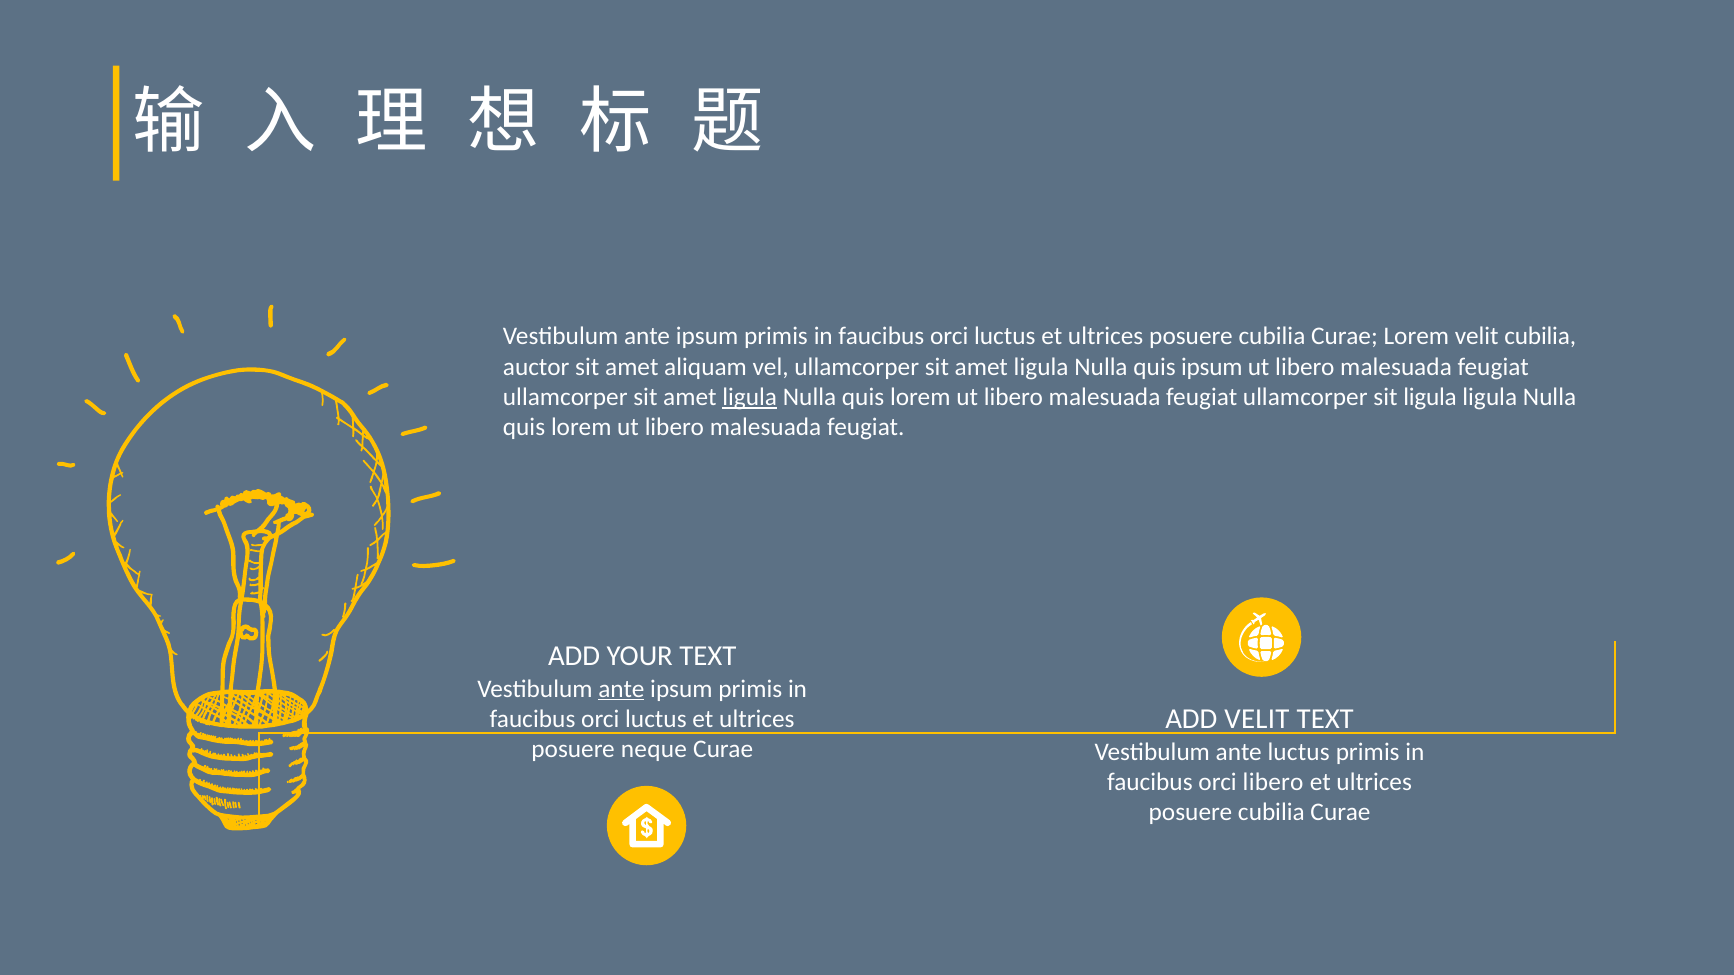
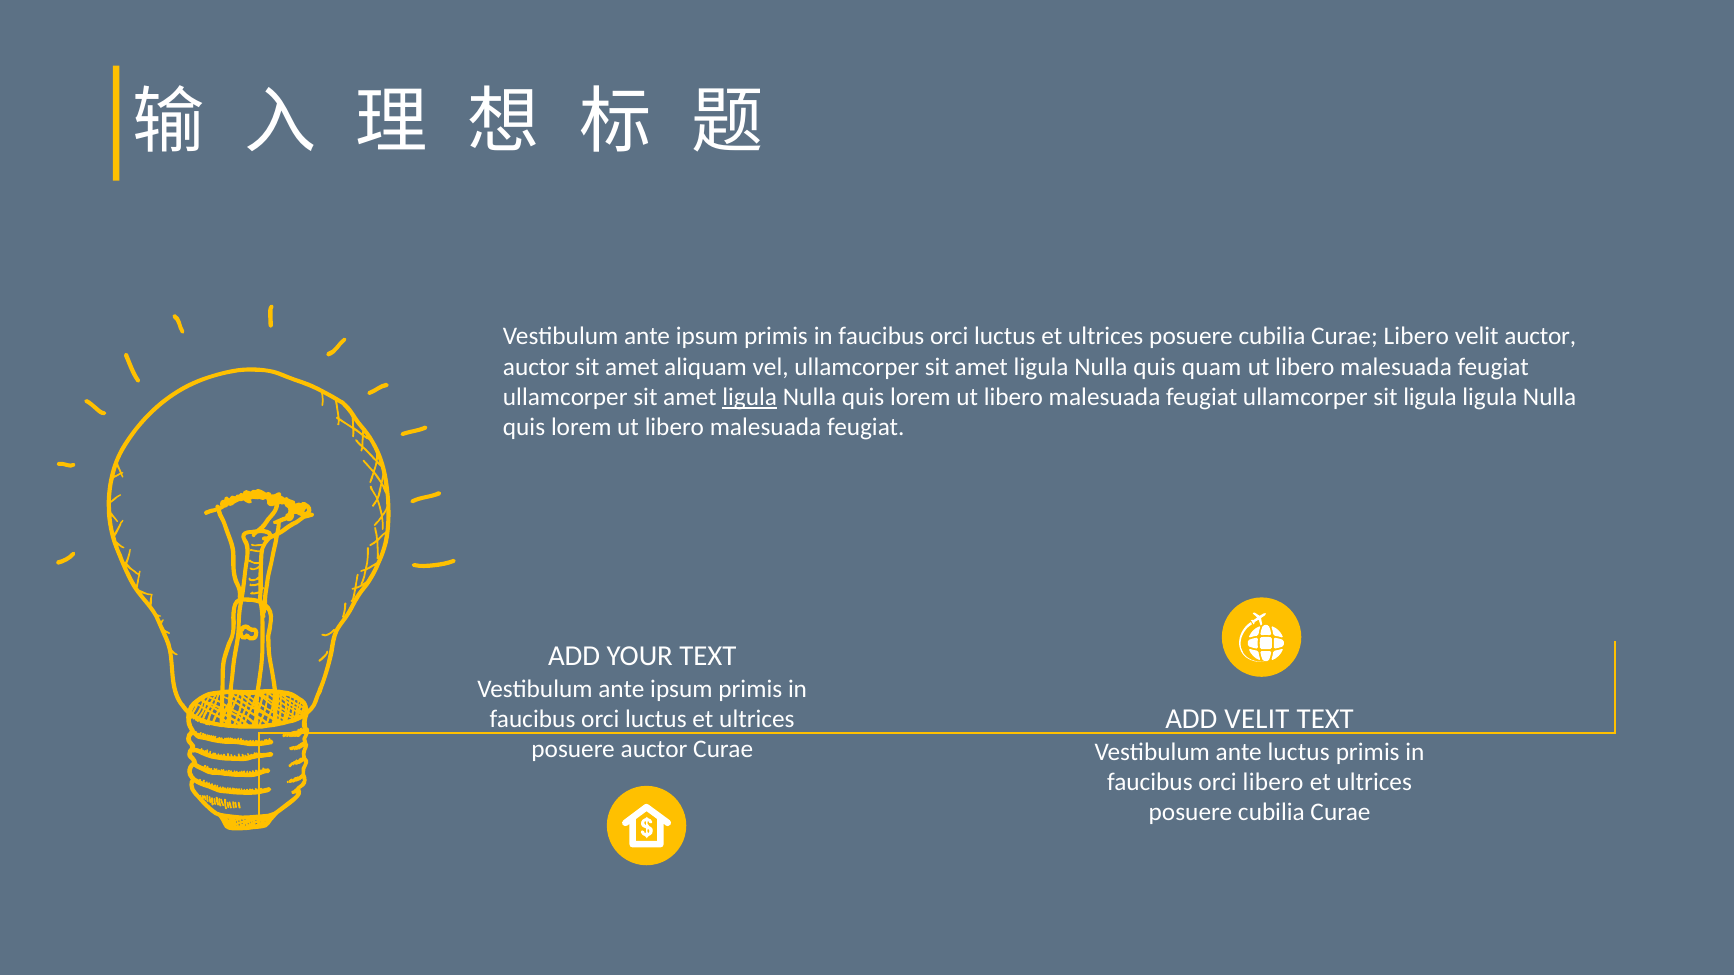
Curae Lorem: Lorem -> Libero
velit cubilia: cubilia -> auctor
quis ipsum: ipsum -> quam
ante at (621, 689) underline: present -> none
posuere neque: neque -> auctor
